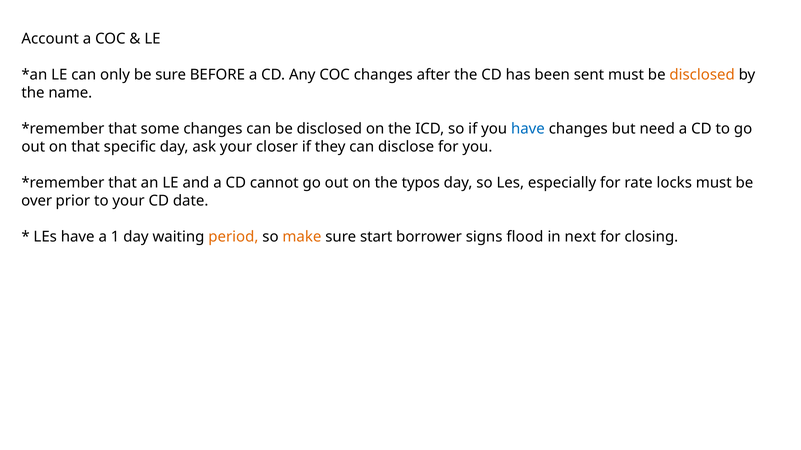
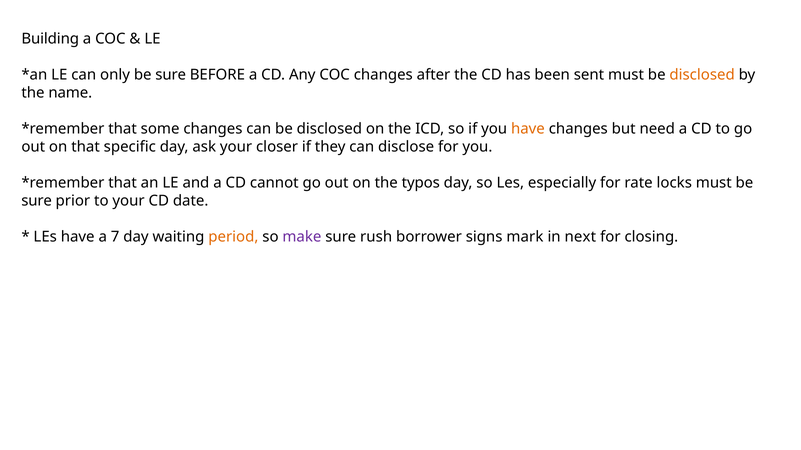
Account: Account -> Building
have at (528, 129) colour: blue -> orange
over at (37, 201): over -> sure
1: 1 -> 7
make colour: orange -> purple
start: start -> rush
flood: flood -> mark
